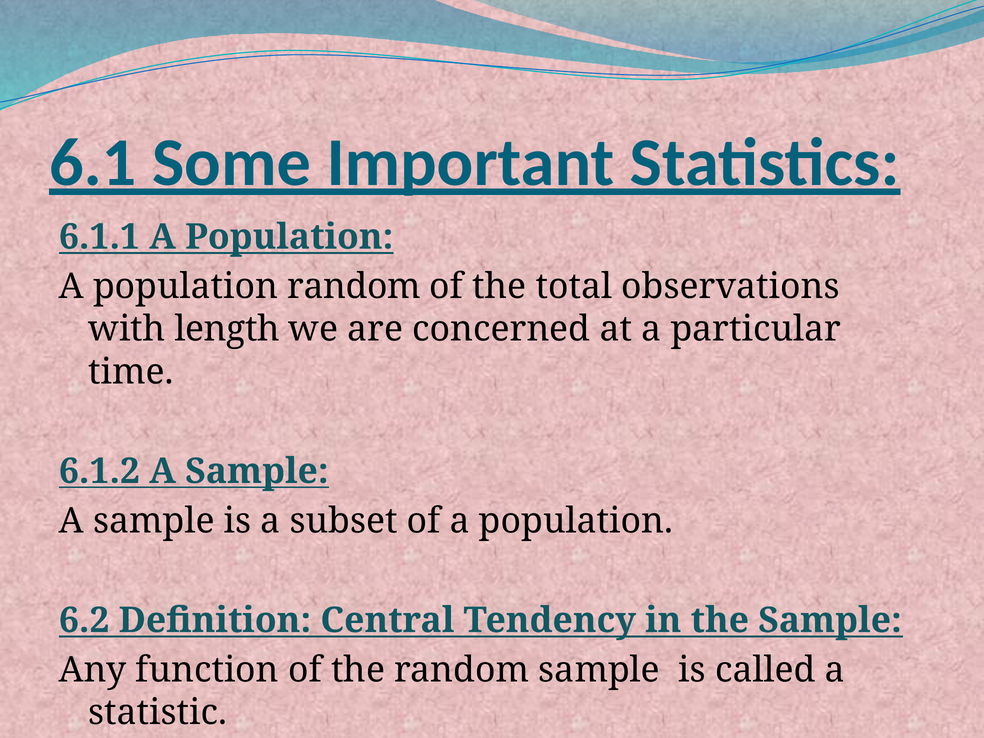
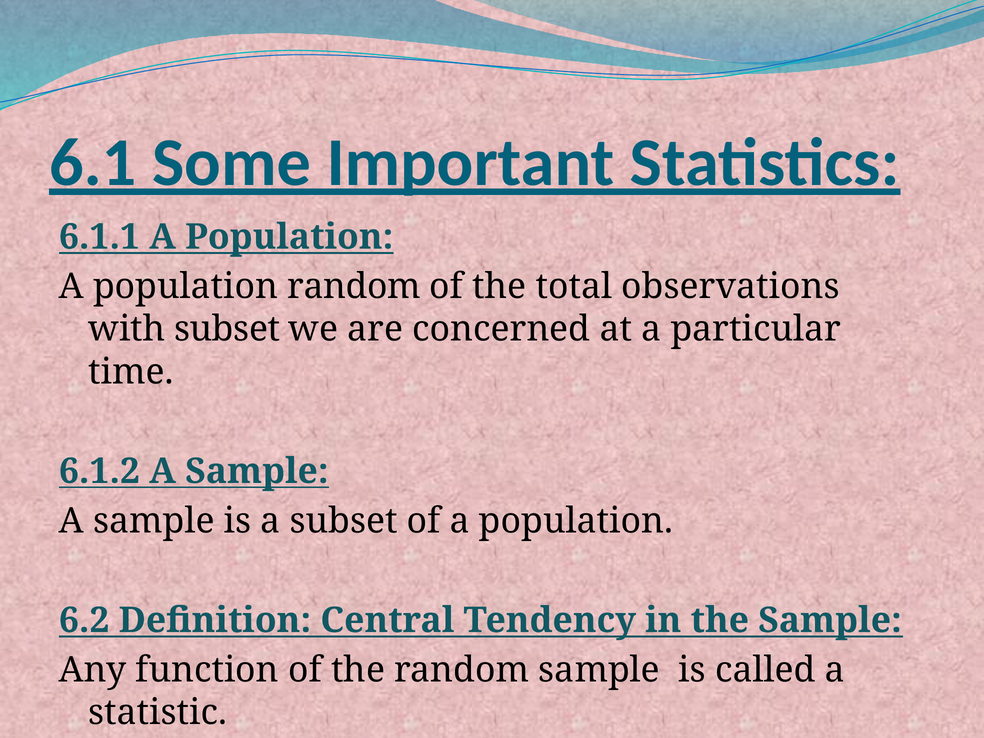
with length: length -> subset
